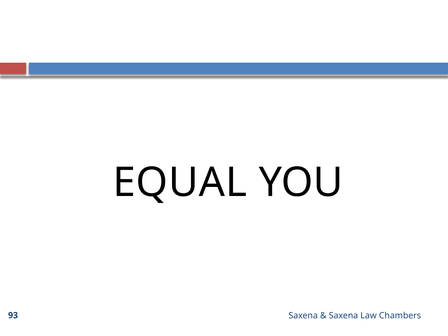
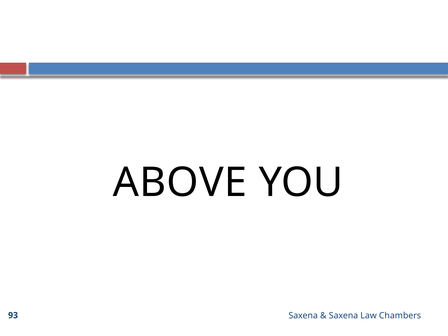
EQUAL: EQUAL -> ABOVE
